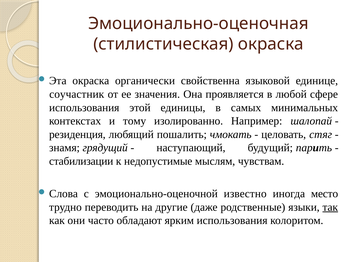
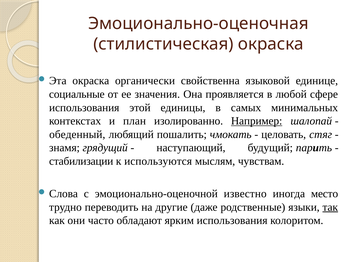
соучастник: соучастник -> социальные
тому: тому -> план
Например underline: none -> present
резиденция: резиденция -> обеденный
недопустимые: недопустимые -> используются
